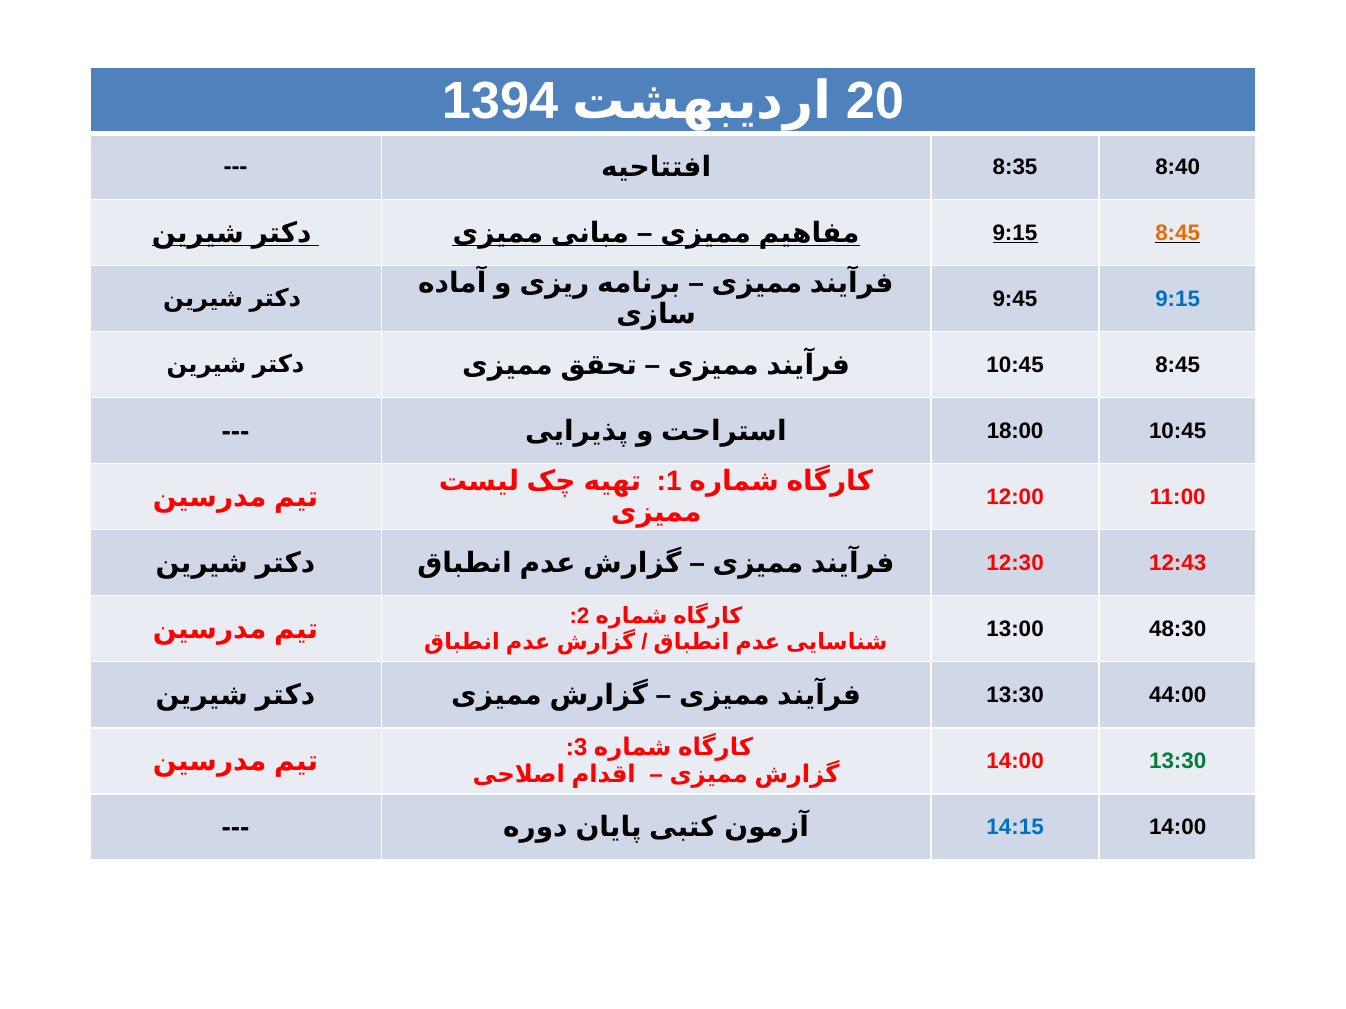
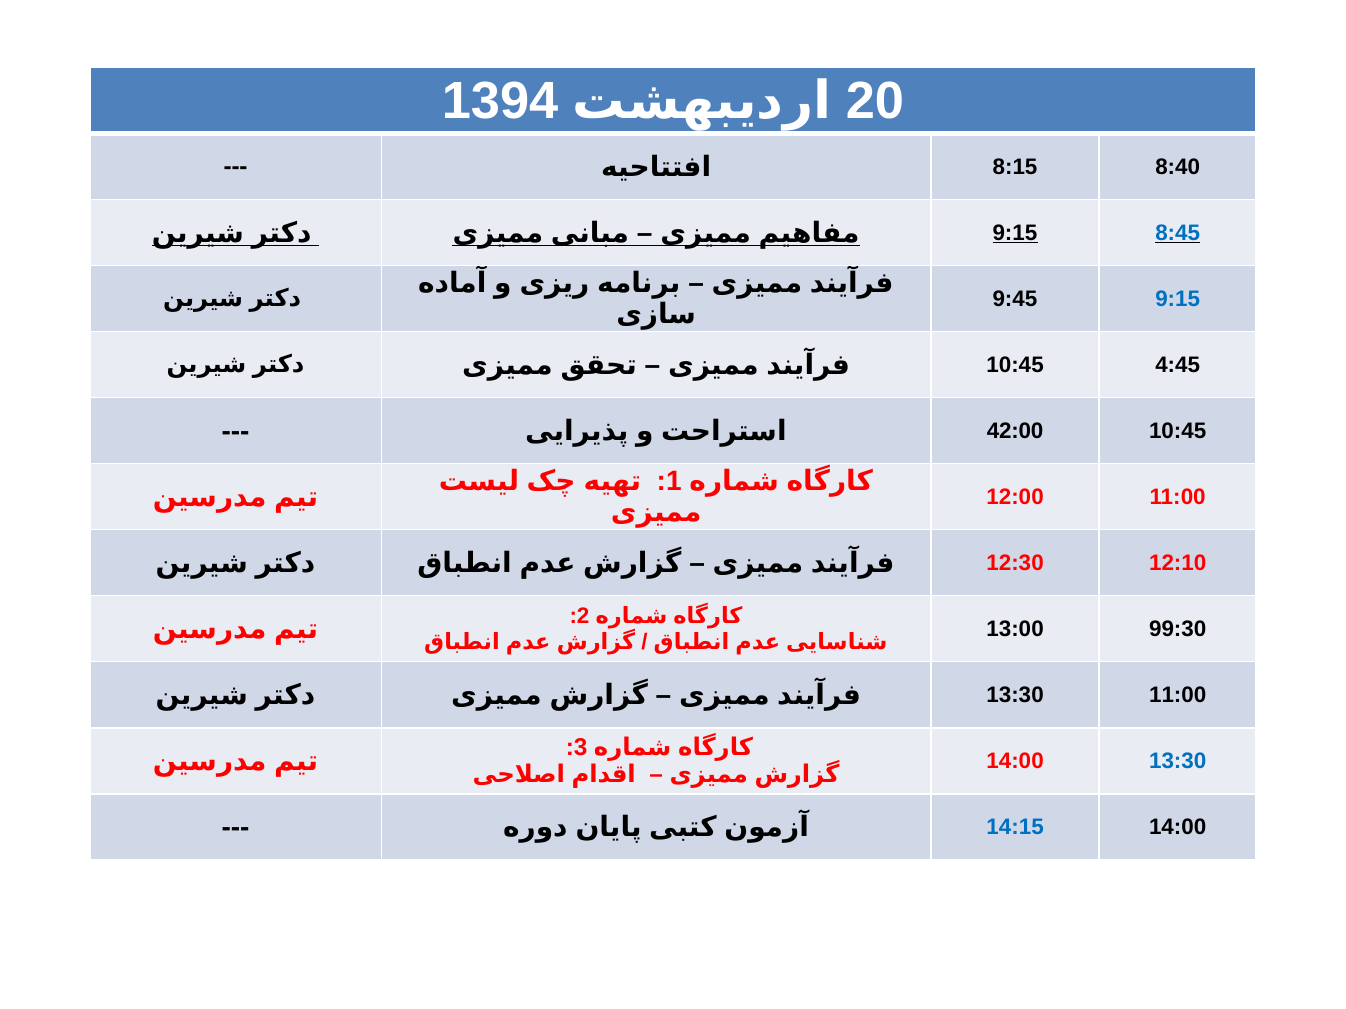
8:35: 8:35 -> 8:15
8:45 at (1178, 233) colour: orange -> blue
10:45 8:45: 8:45 -> 4:45
18:00: 18:00 -> 42:00
12:43: 12:43 -> 12:10
48:30: 48:30 -> 99:30
13:30 44:00: 44:00 -> 11:00
13:30 at (1178, 762) colour: green -> blue
